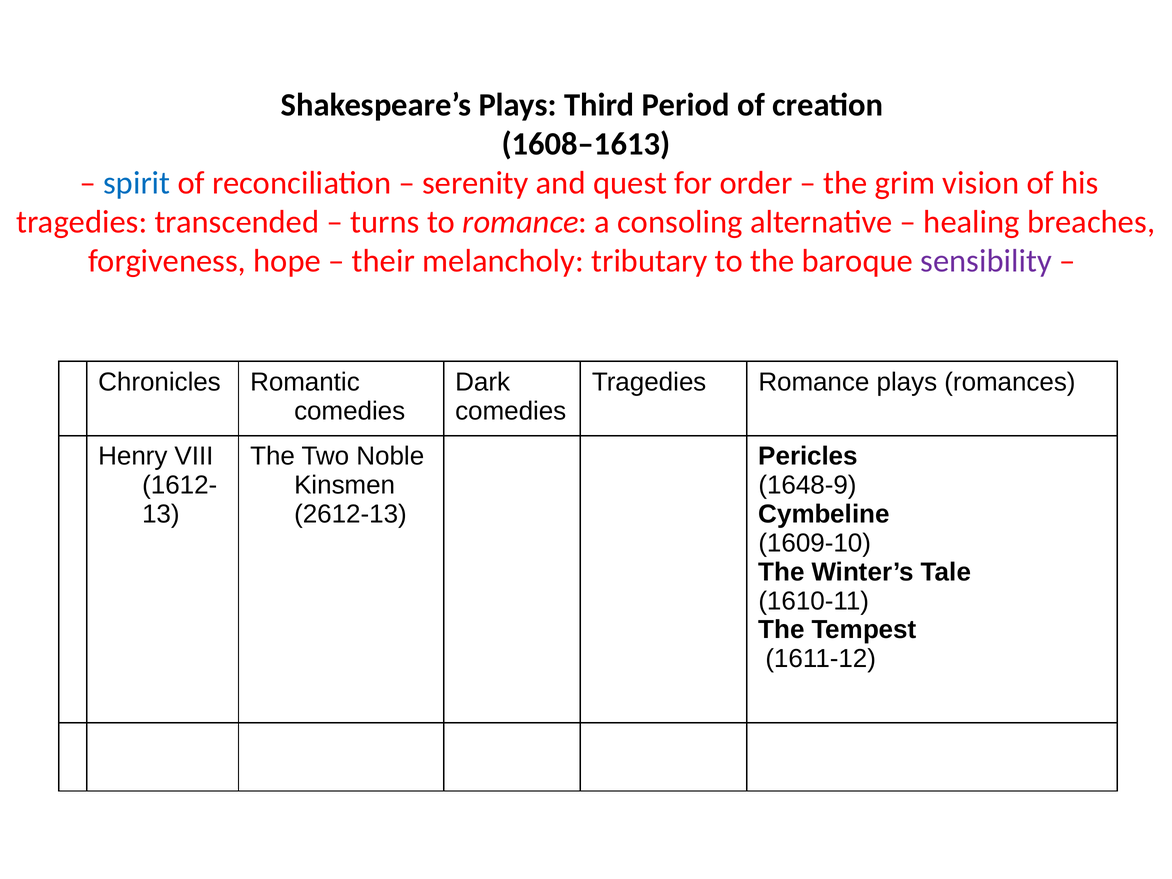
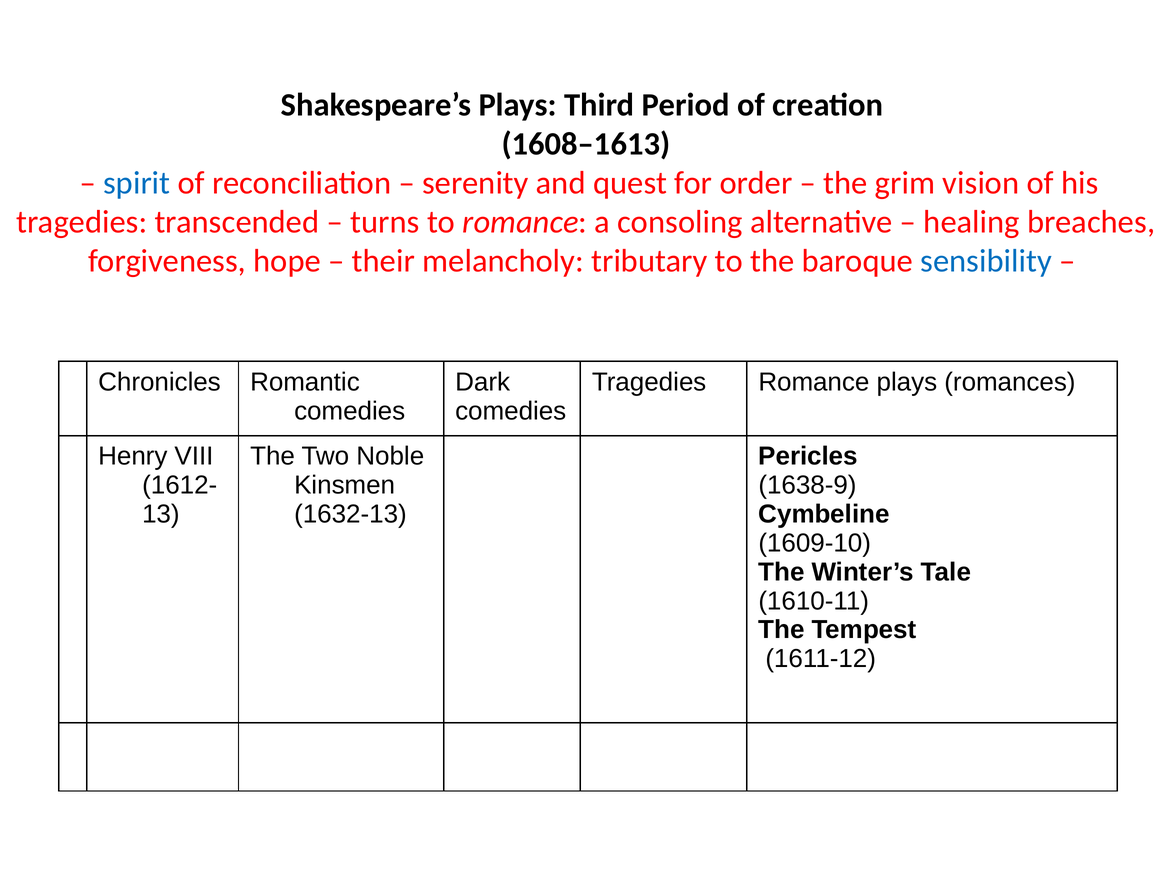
sensibility colour: purple -> blue
1648-9: 1648-9 -> 1638-9
2612-13: 2612-13 -> 1632-13
